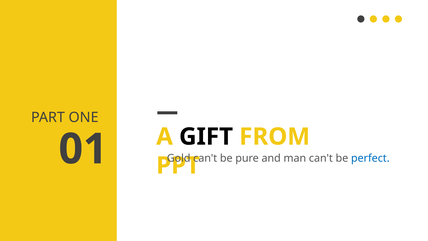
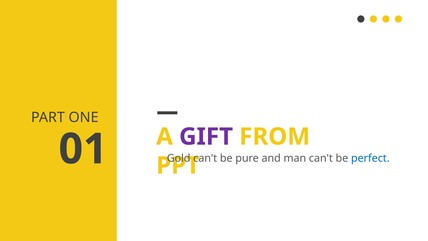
GIFT colour: black -> purple
